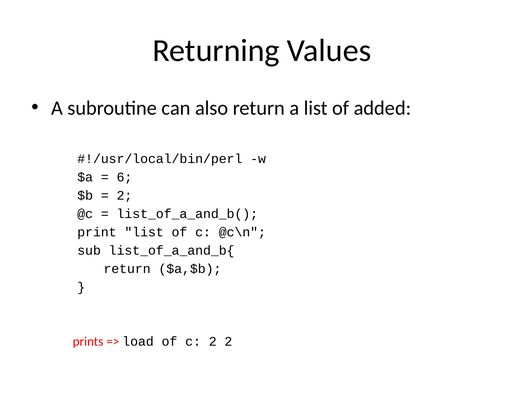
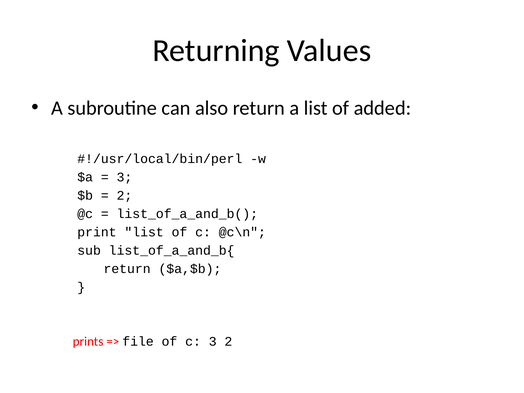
6 at (124, 177): 6 -> 3
load: load -> file
c 2: 2 -> 3
